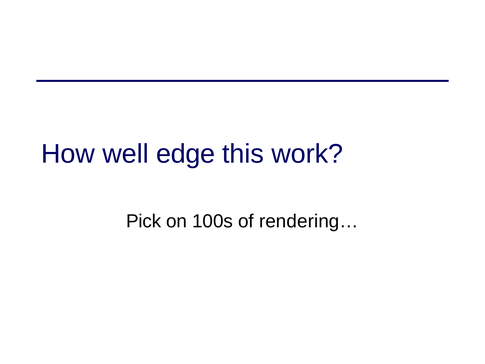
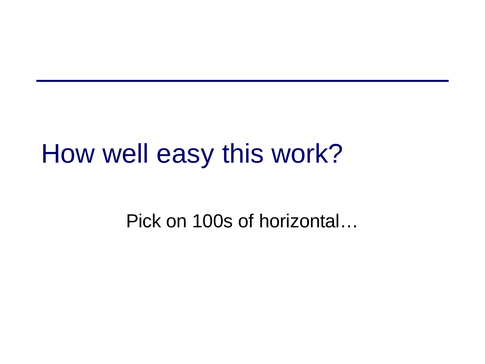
edge: edge -> easy
rendering…: rendering… -> horizontal…
